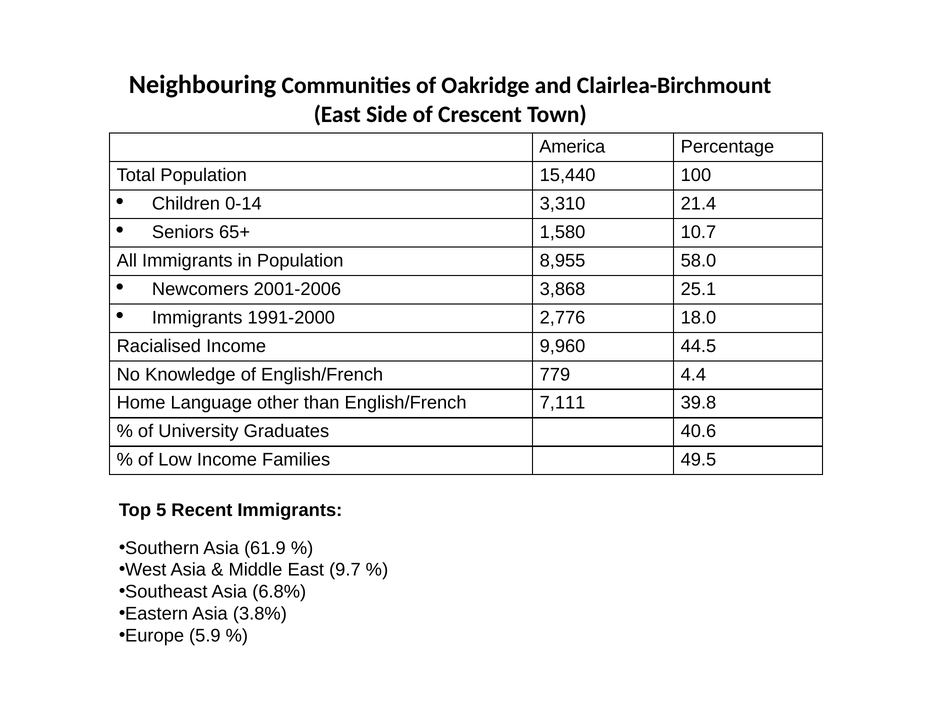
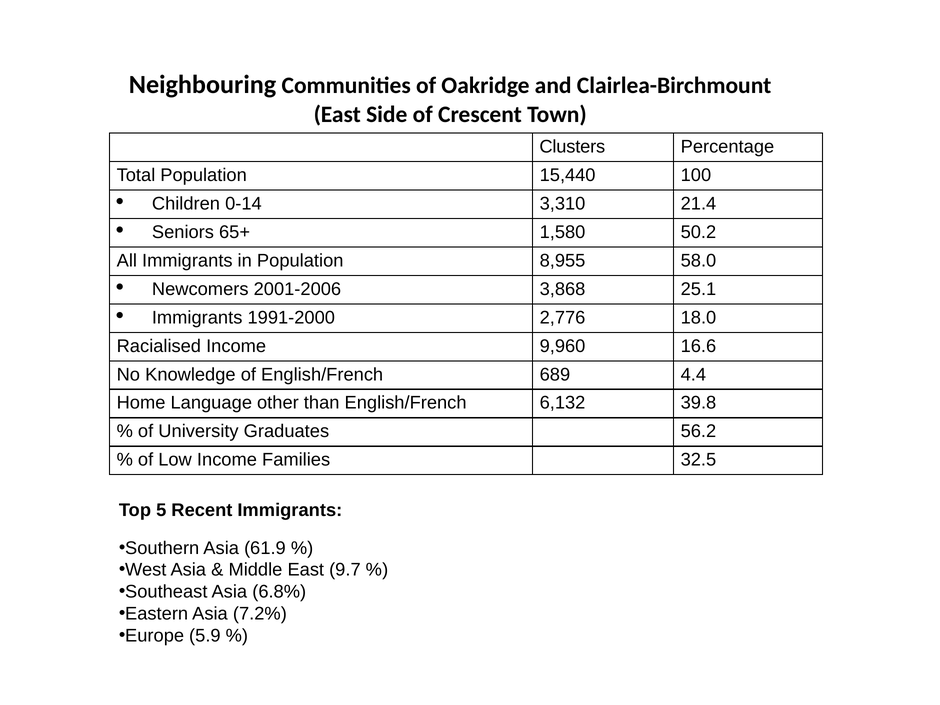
America: America -> Clusters
10.7: 10.7 -> 50.2
44.5: 44.5 -> 16.6
779: 779 -> 689
7,111: 7,111 -> 6,132
40.6: 40.6 -> 56.2
49.5: 49.5 -> 32.5
3.8%: 3.8% -> 7.2%
